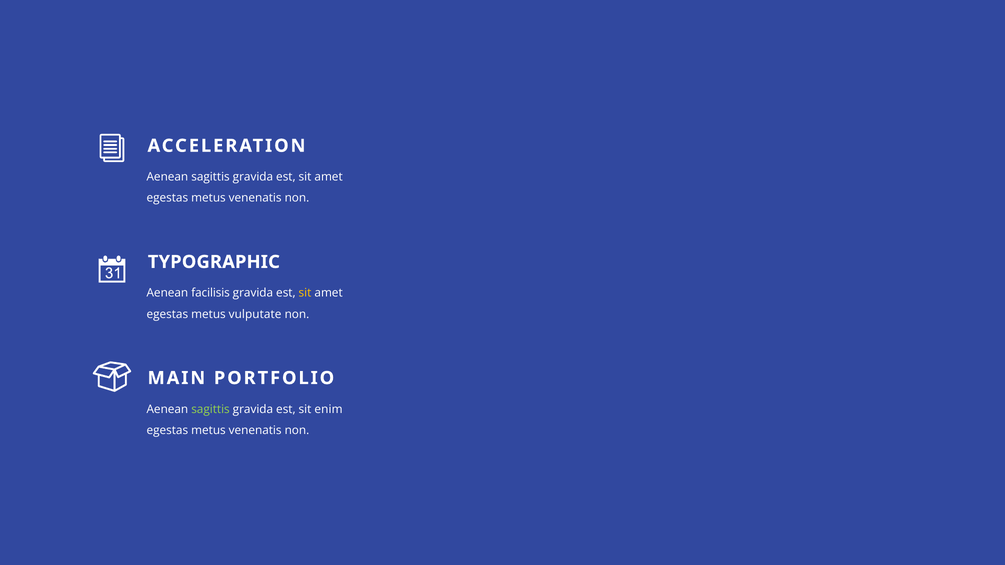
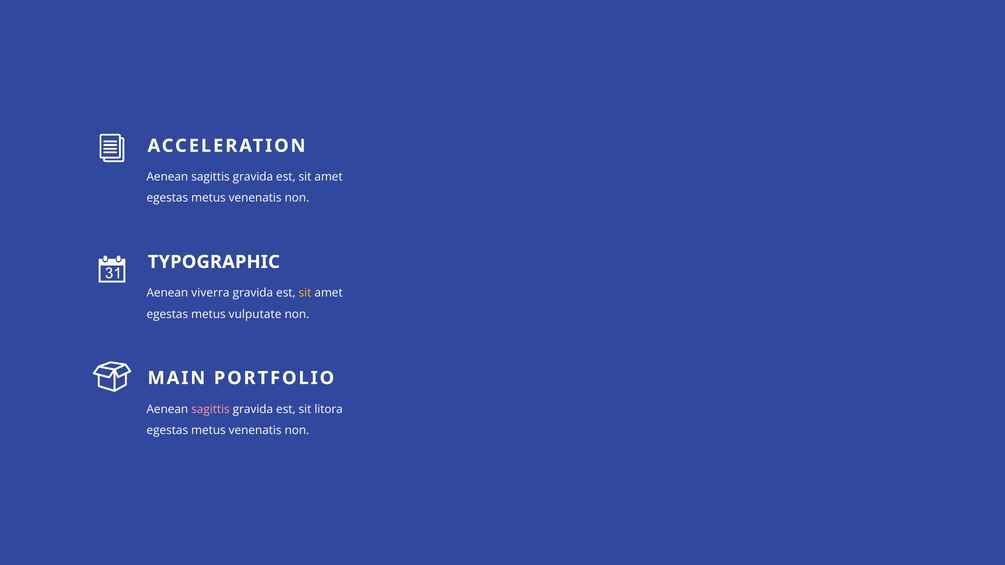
facilisis: facilisis -> viverra
sagittis at (210, 409) colour: light green -> pink
enim: enim -> litora
